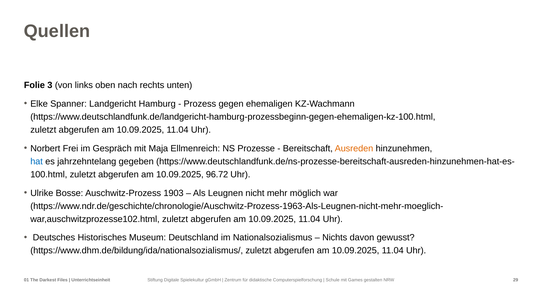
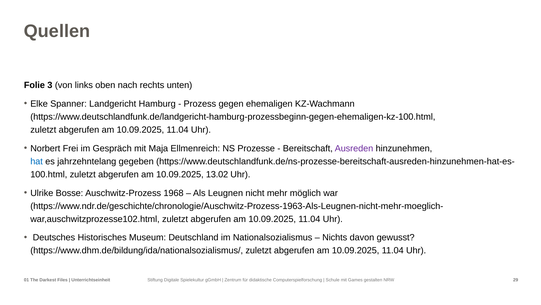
Ausreden colour: orange -> purple
96.72: 96.72 -> 13.02
1903: 1903 -> 1968
